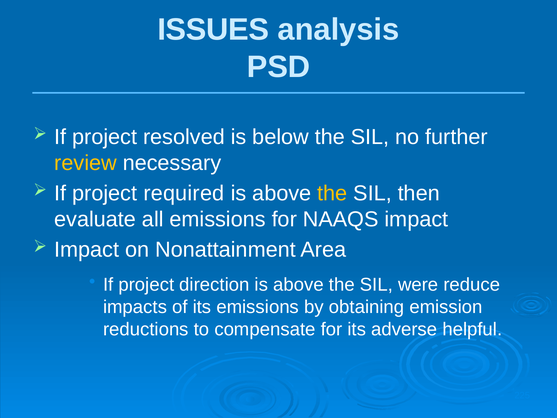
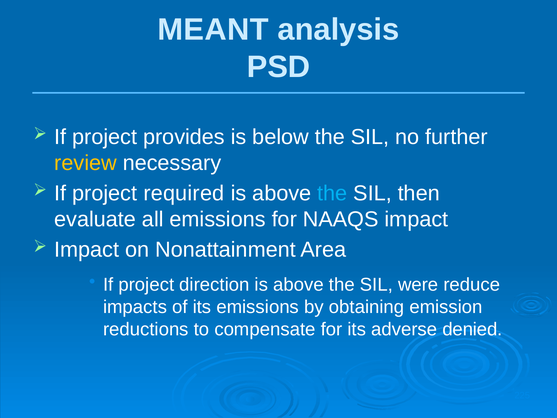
ISSUES: ISSUES -> MEANT
resolved: resolved -> provides
the at (332, 193) colour: yellow -> light blue
helpful: helpful -> denied
